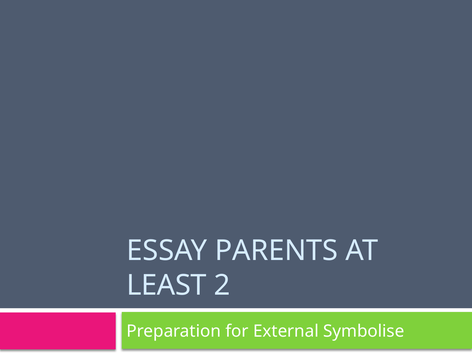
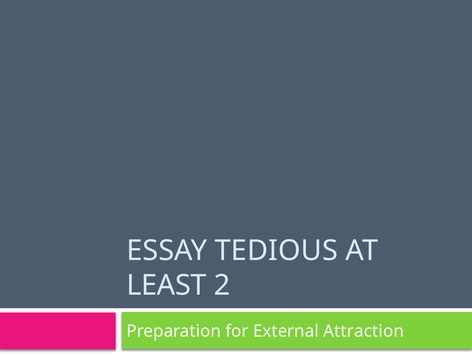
PARENTS: PARENTS -> TEDIOUS
Symbolise: Symbolise -> Attraction
